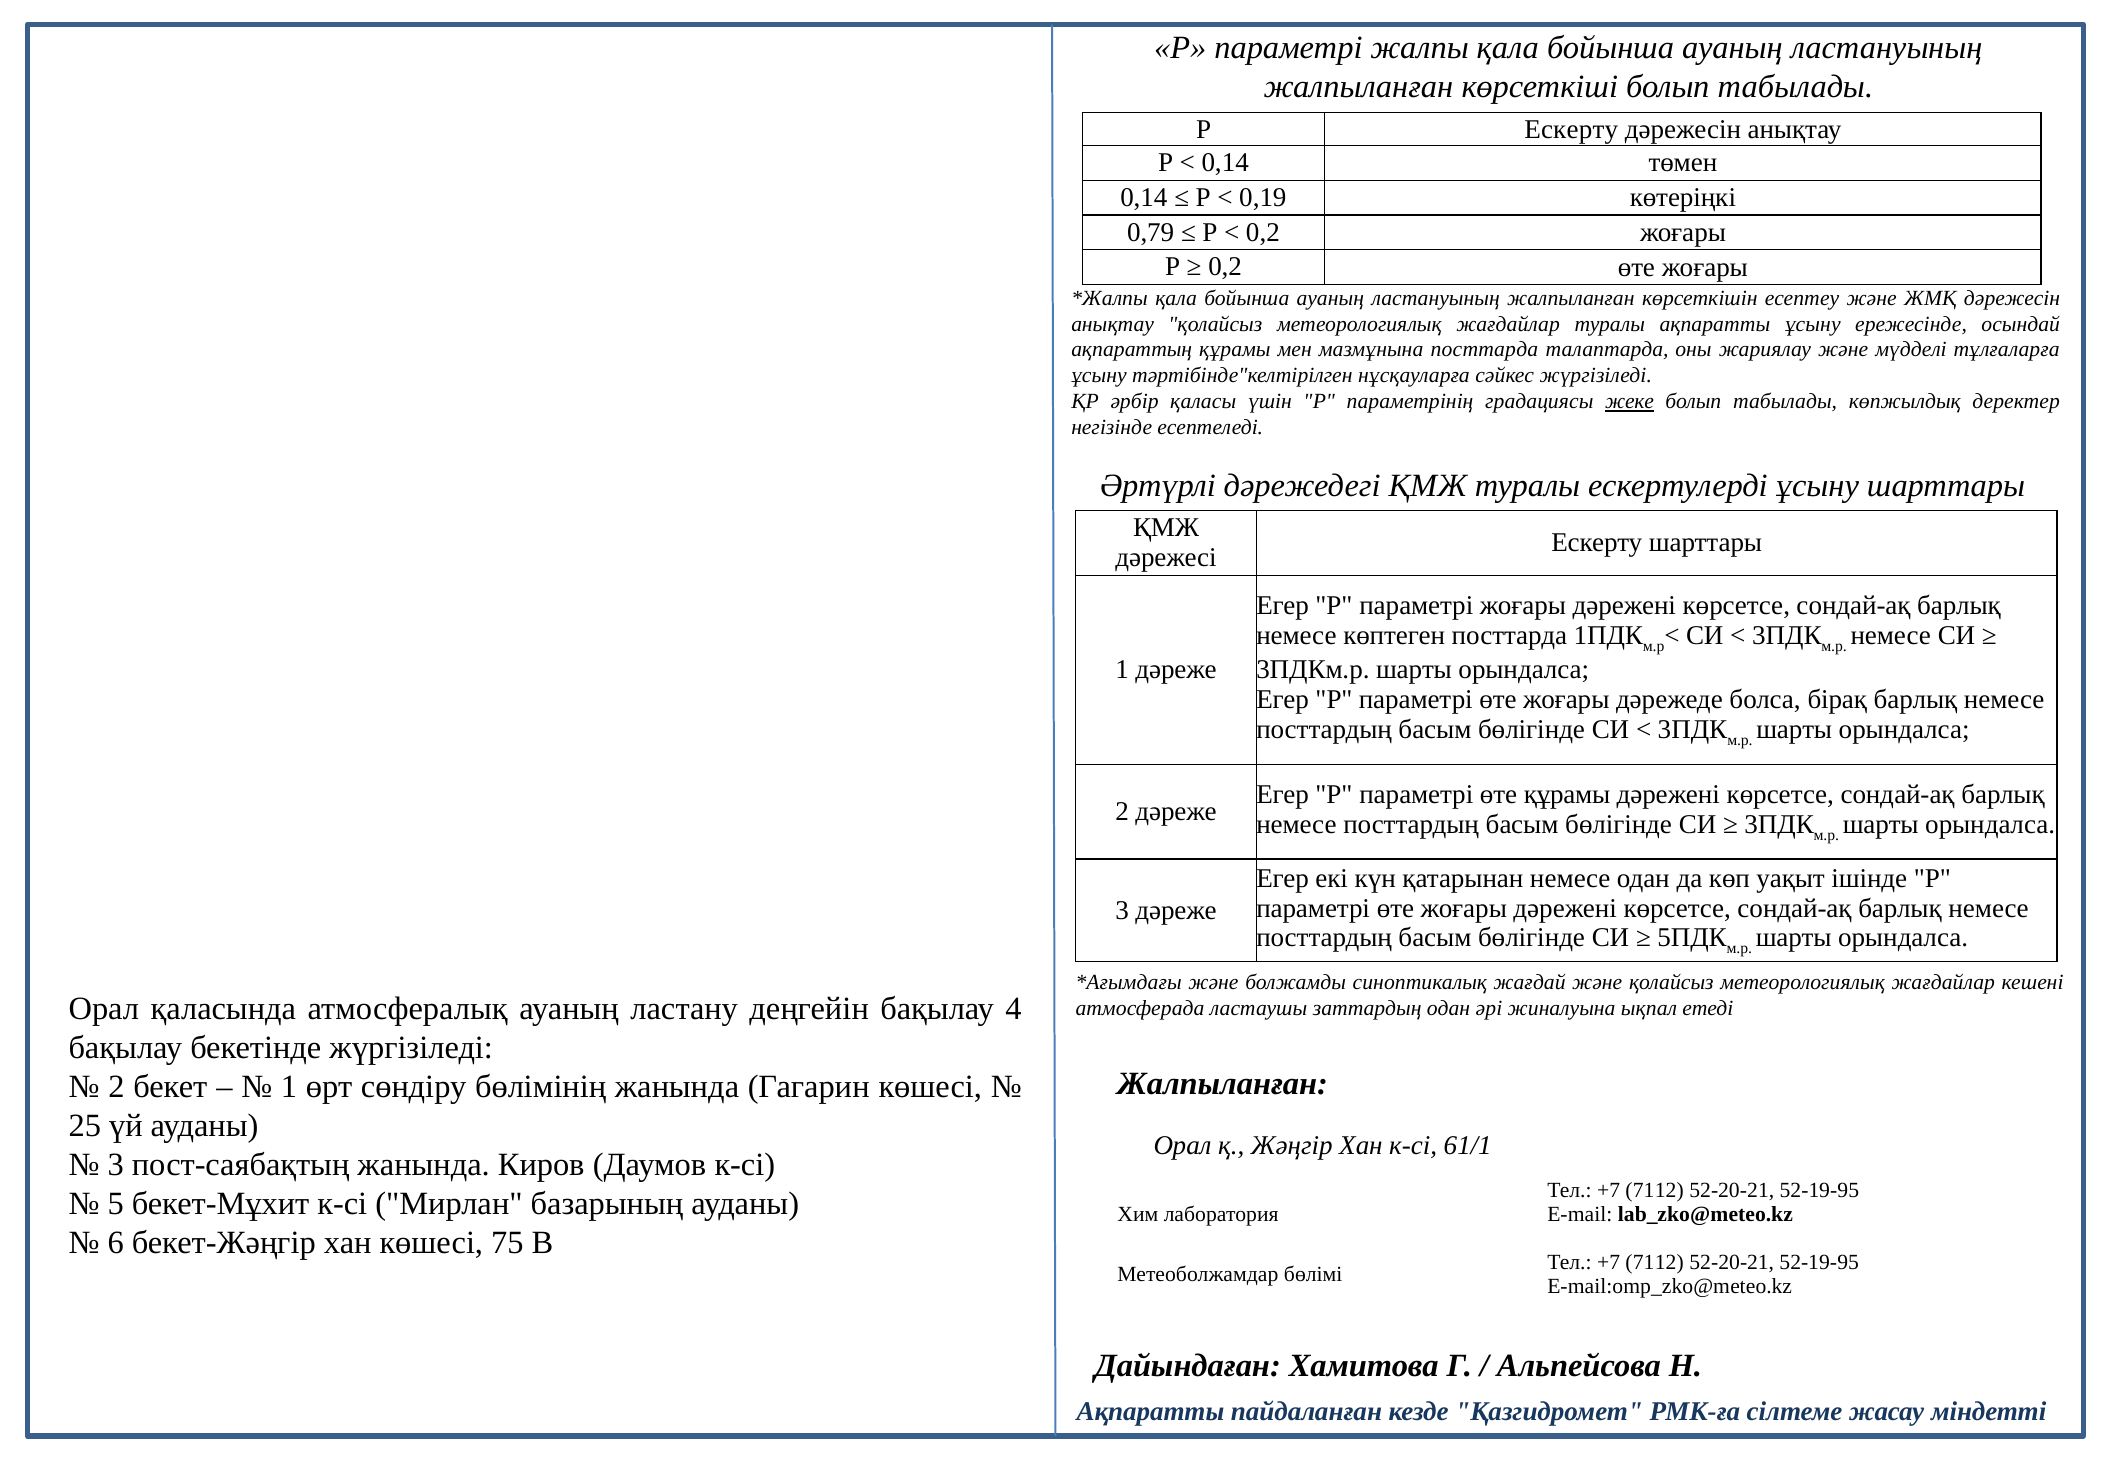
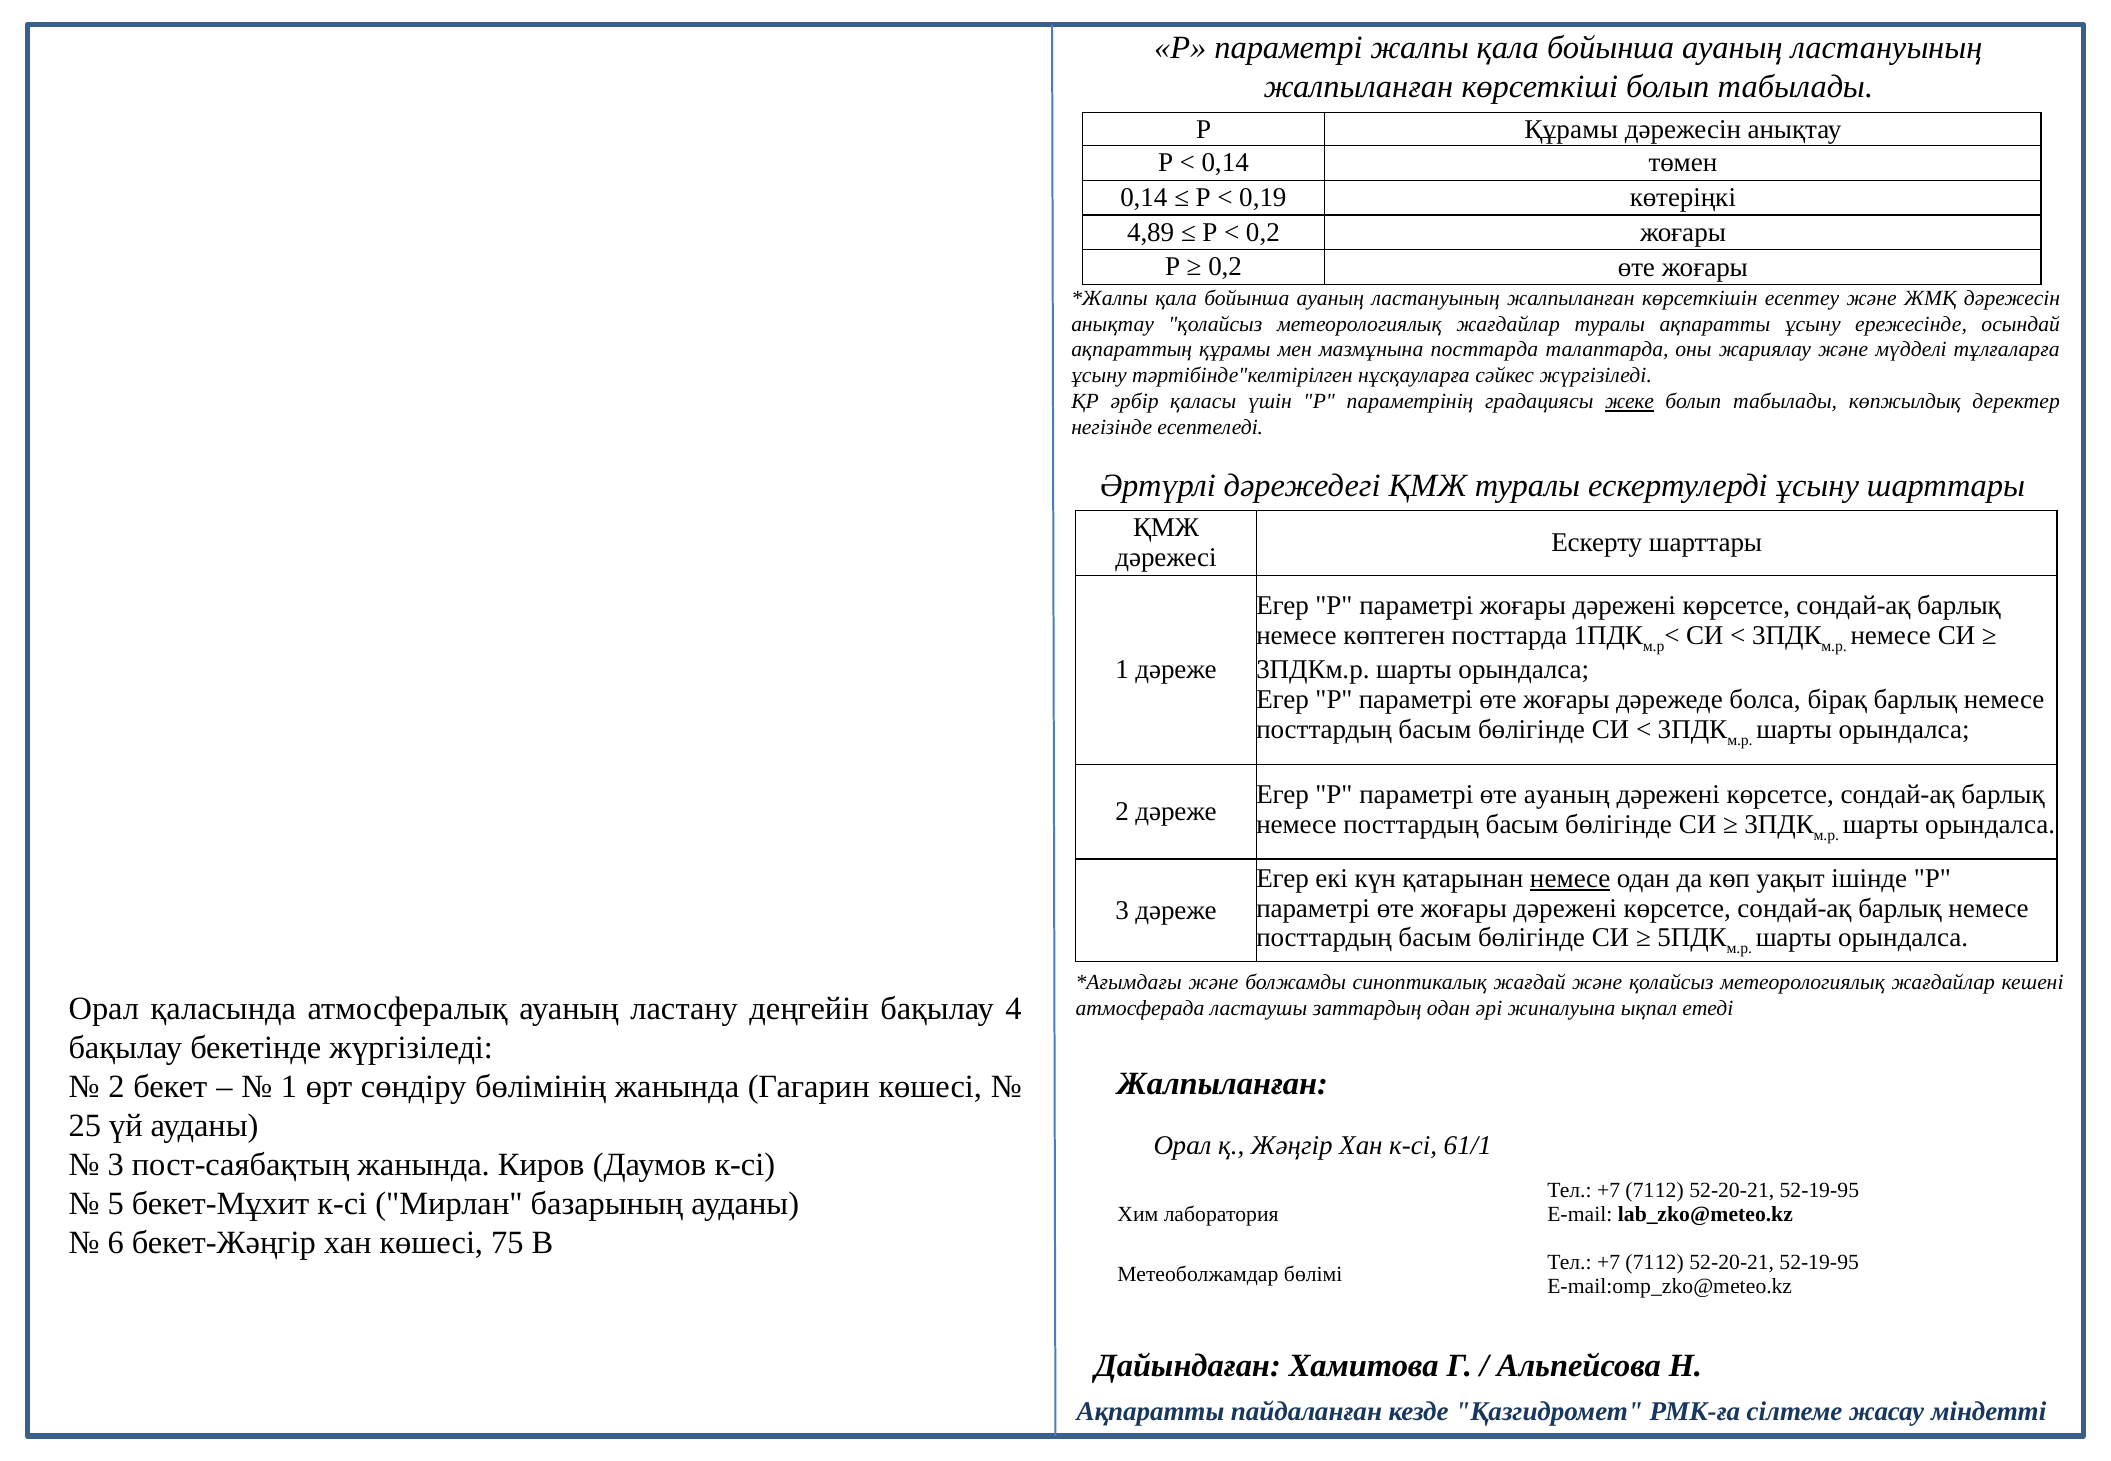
Р Ескерту: Ескерту -> Құрамы
0,79: 0,79 -> 4,89
өте құрамы: құрамы -> ауаның
немесе at (1570, 879) underline: none -> present
